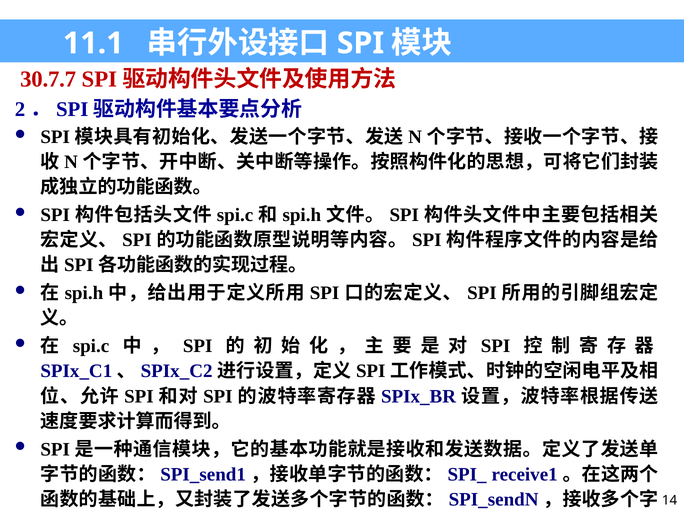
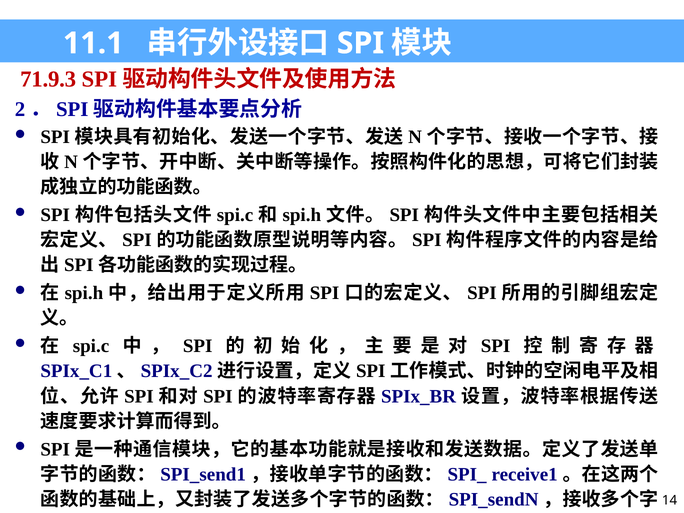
30.7.7: 30.7.7 -> 71.9.3
